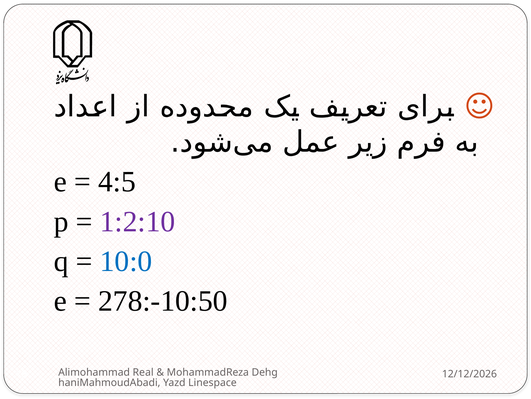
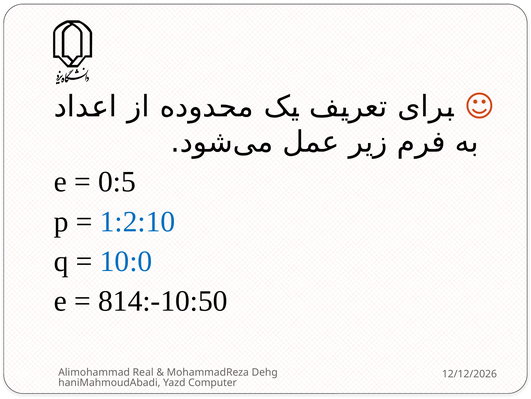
4:5: 4:5 -> 0:5
1:2:10 colour: purple -> blue
278:-10:50: 278:-10:50 -> 814:-10:50
Linespace: Linespace -> Computer
